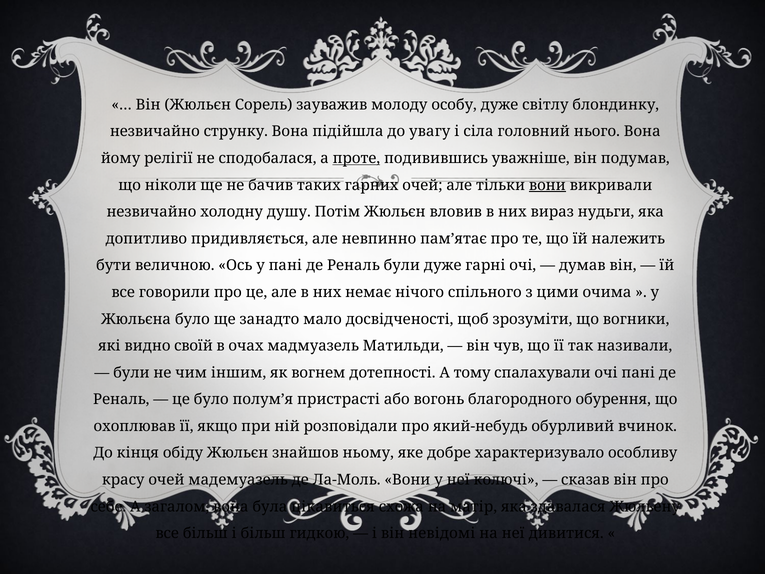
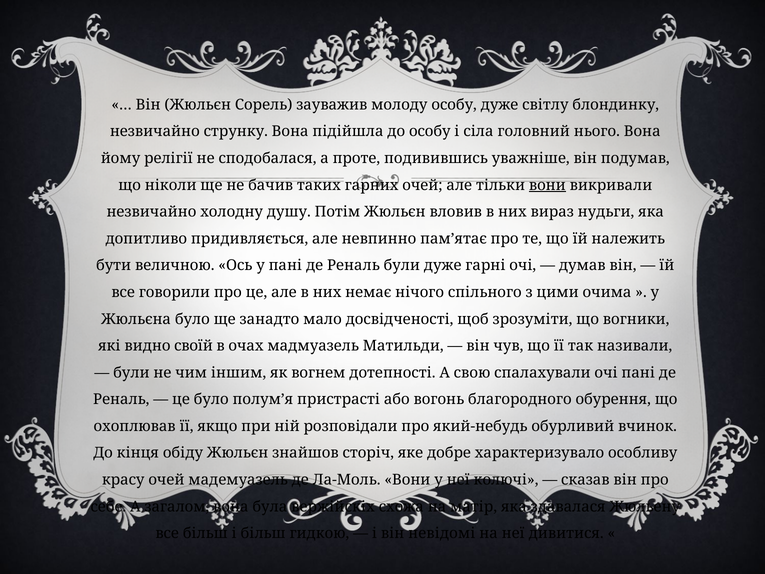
до увагу: увагу -> особу
проте underline: present -> none
тому: тому -> свою
ньому: ньому -> сторіч
цікавиться: цікавиться -> вержійскіх
